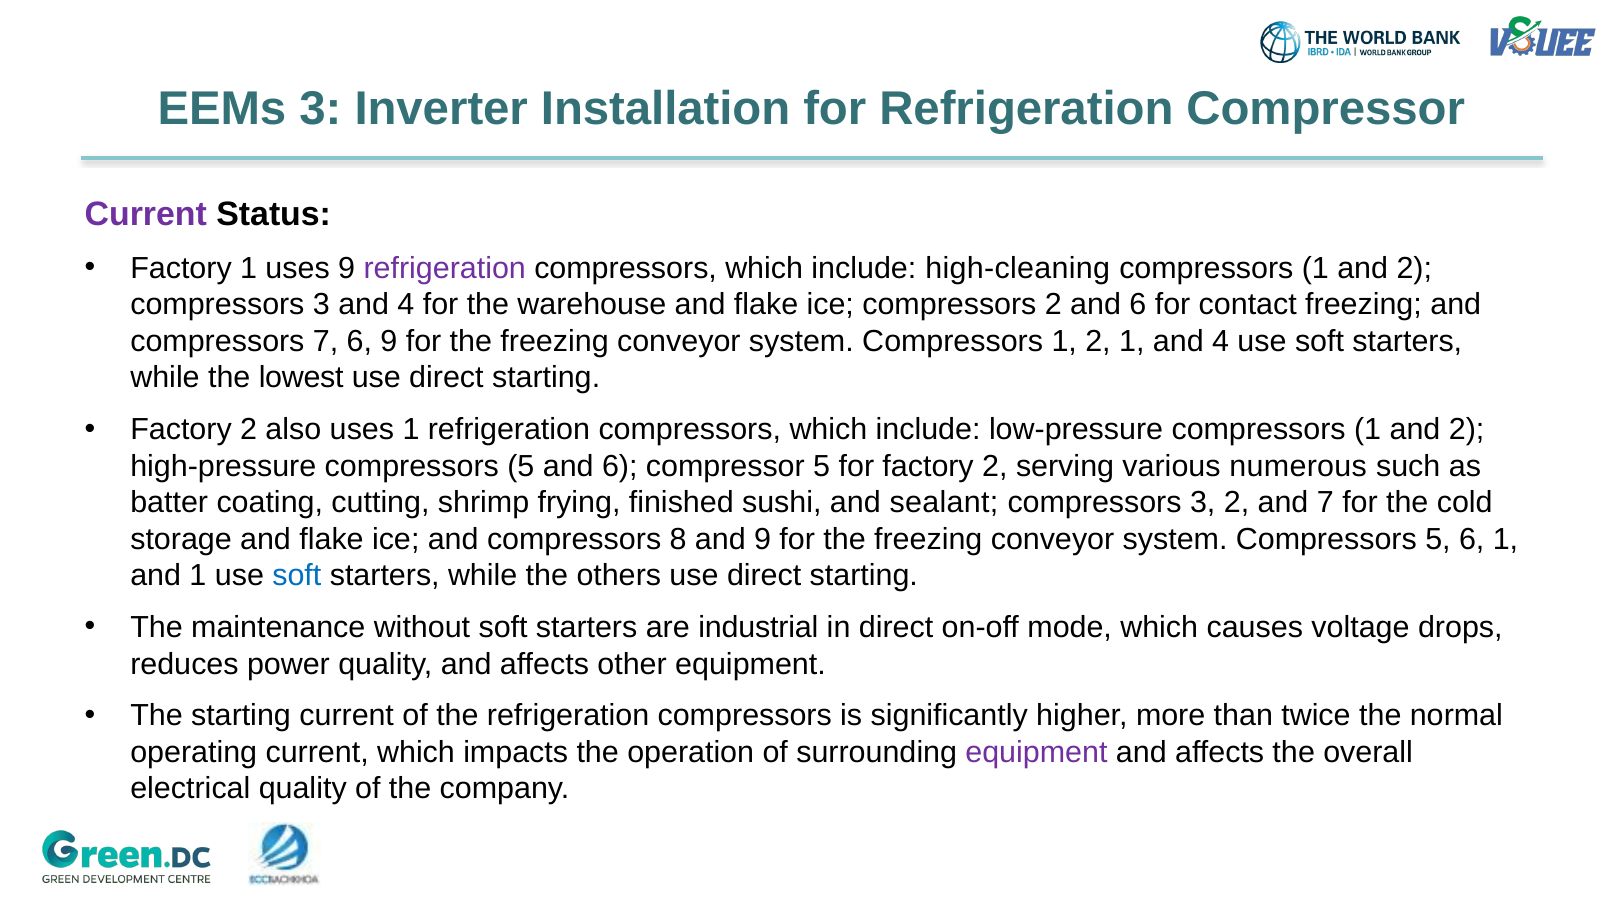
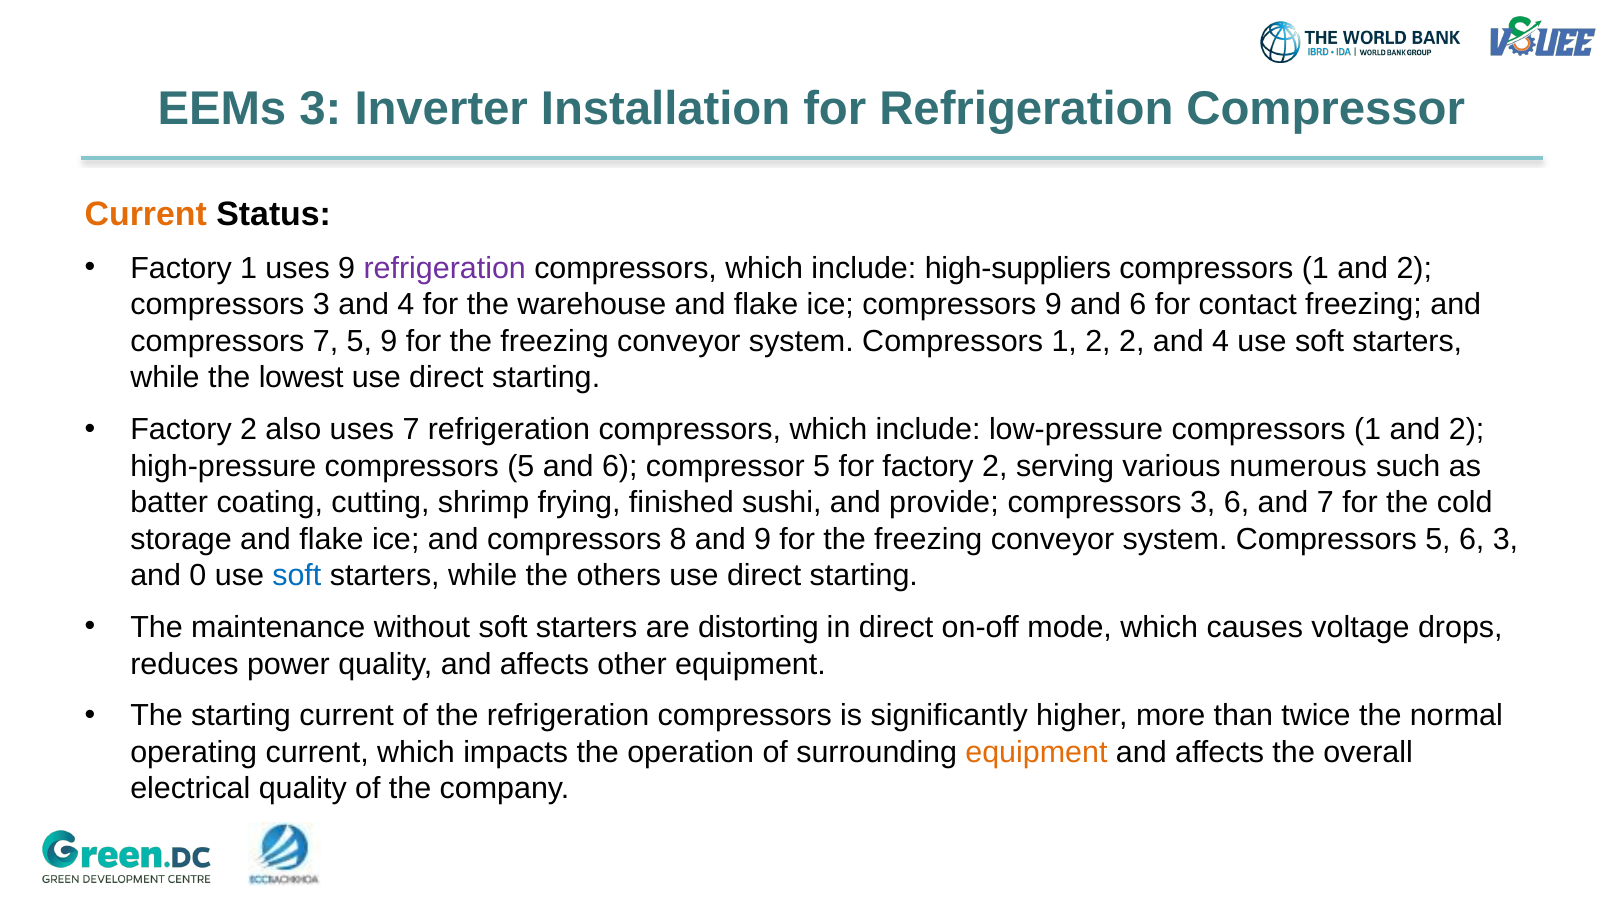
Current at (146, 215) colour: purple -> orange
high-cleaning: high-cleaning -> high-suppliers
compressors 2: 2 -> 9
7 6: 6 -> 5
2 1: 1 -> 2
uses 1: 1 -> 7
sealant: sealant -> provide
3 2: 2 -> 6
6 1: 1 -> 3
and 1: 1 -> 0
industrial: industrial -> distorting
equipment at (1036, 753) colour: purple -> orange
